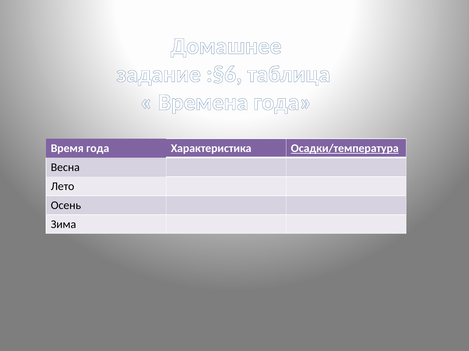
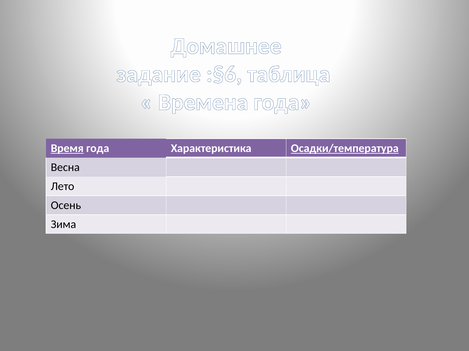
Время underline: none -> present
